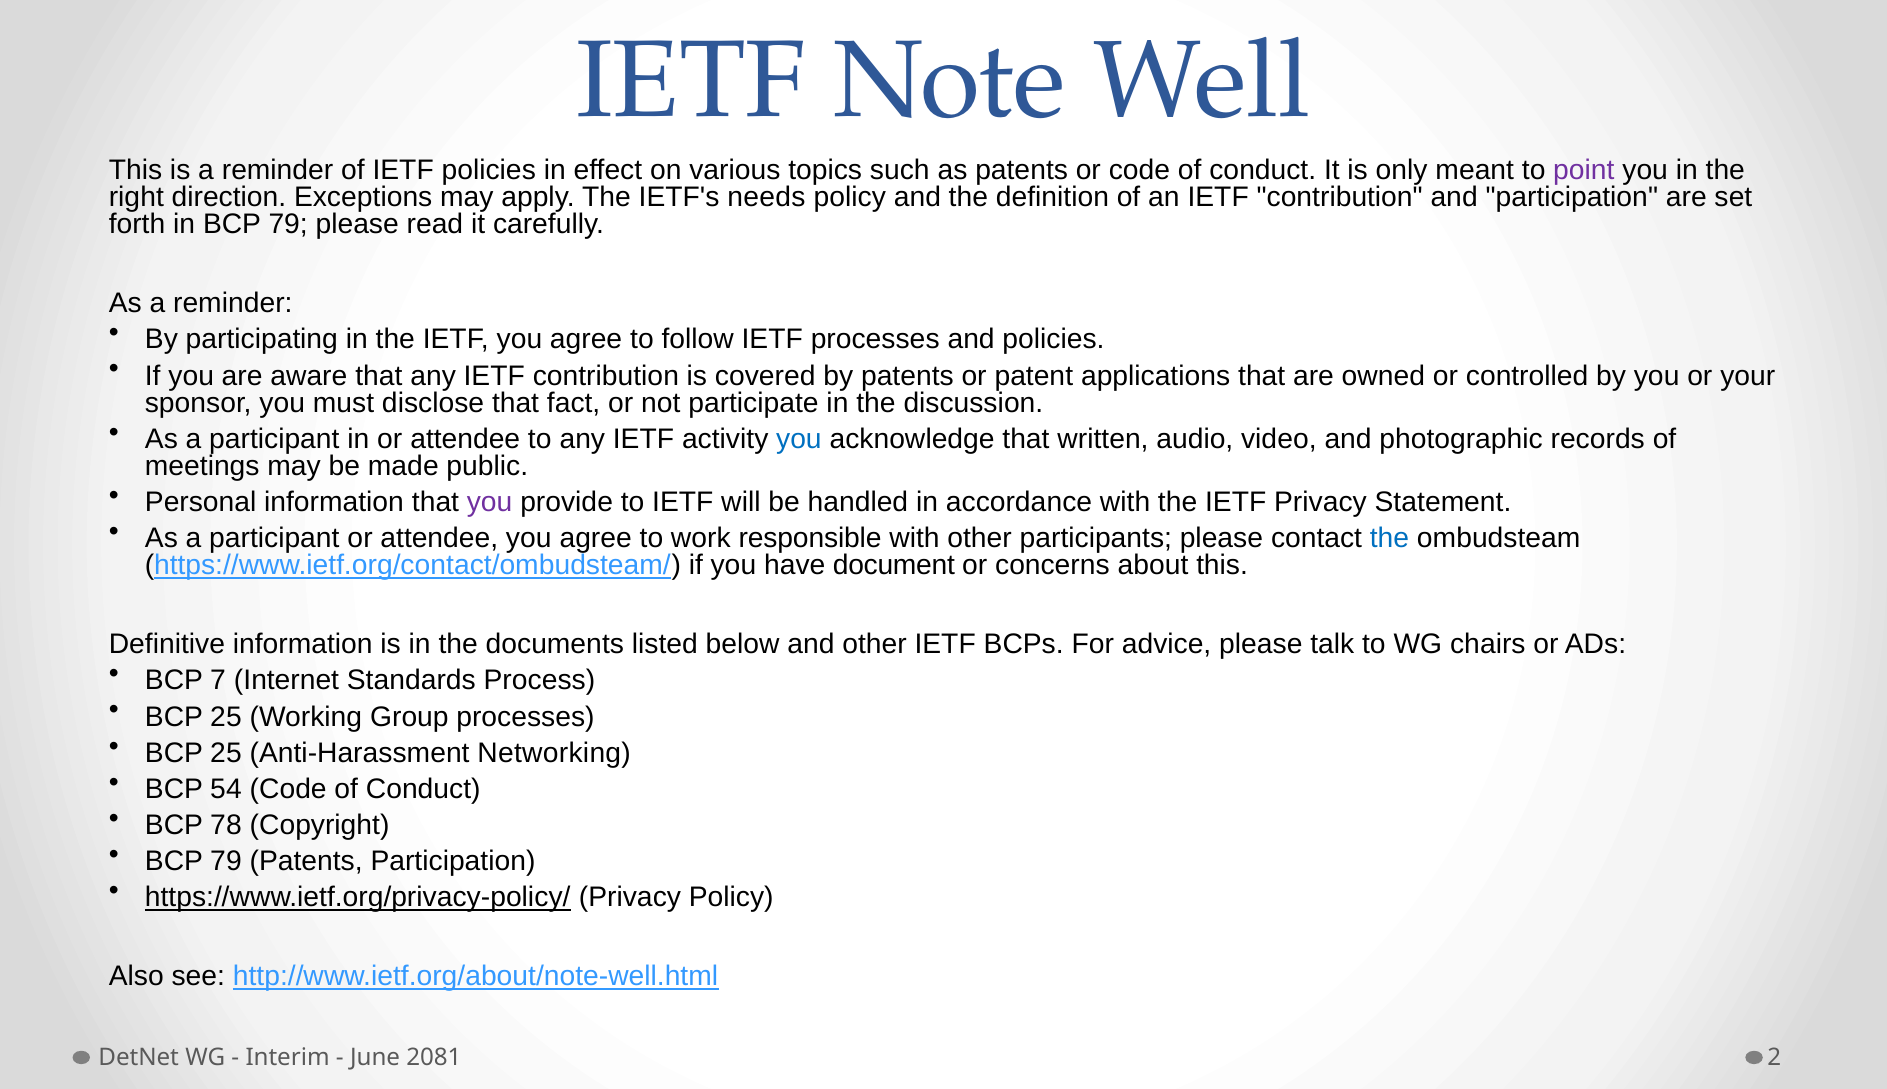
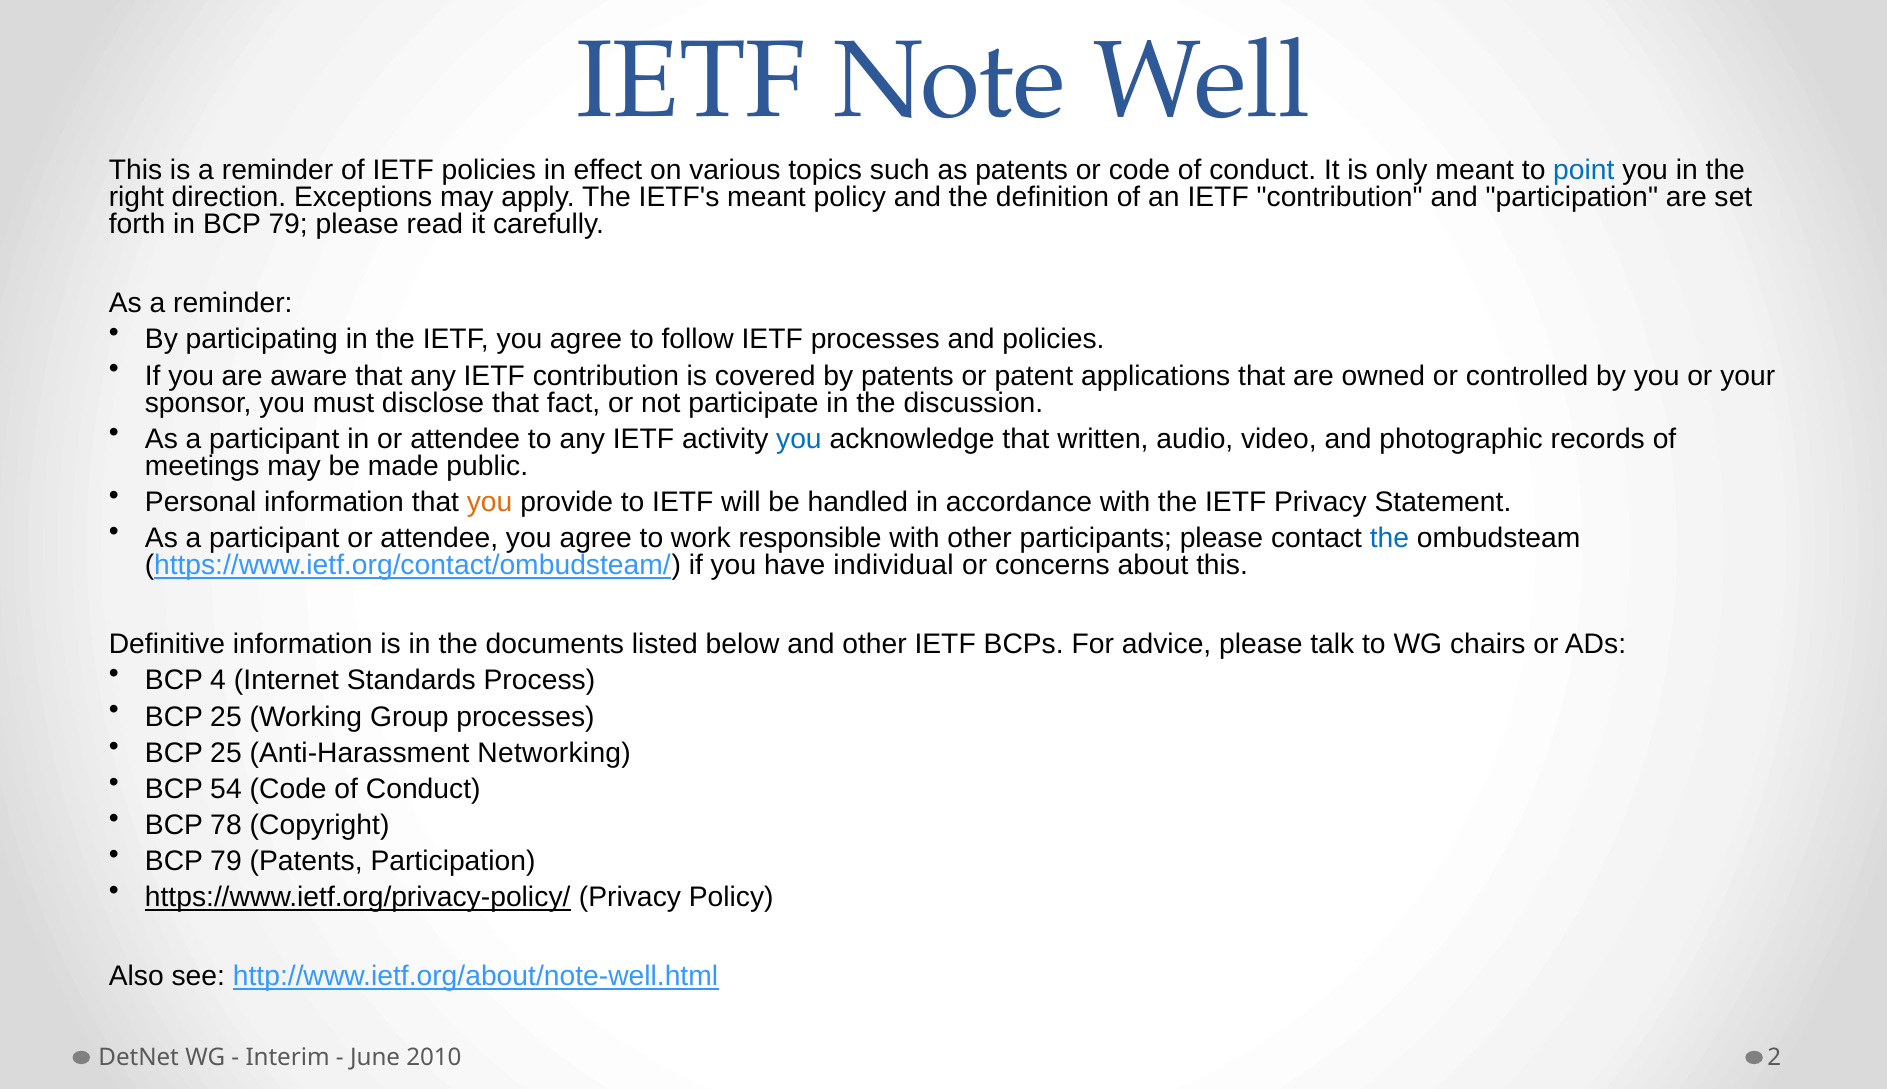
point colour: purple -> blue
IETF's needs: needs -> meant
you at (490, 502) colour: purple -> orange
document: document -> individual
7: 7 -> 4
2081: 2081 -> 2010
